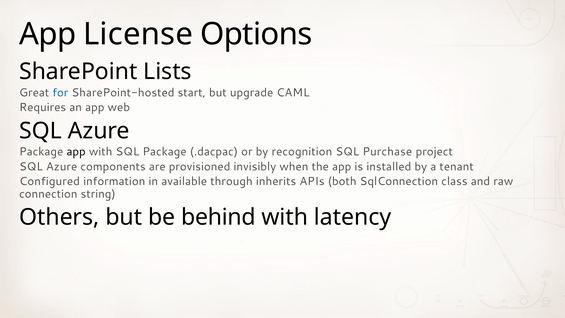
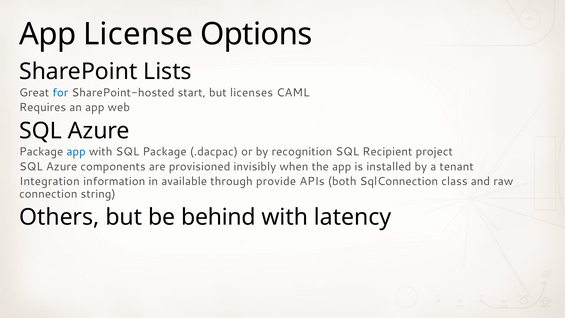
upgrade: upgrade -> licenses
app at (76, 152) colour: black -> blue
Purchase: Purchase -> Recipient
Configured: Configured -> Integration
inherits: inherits -> provide
